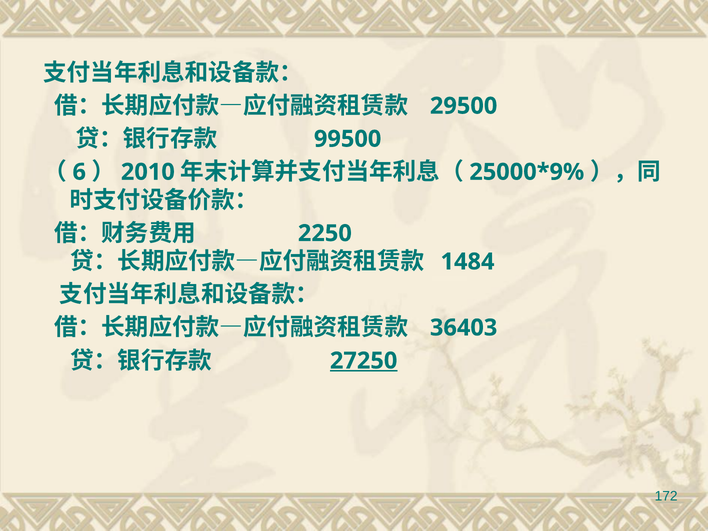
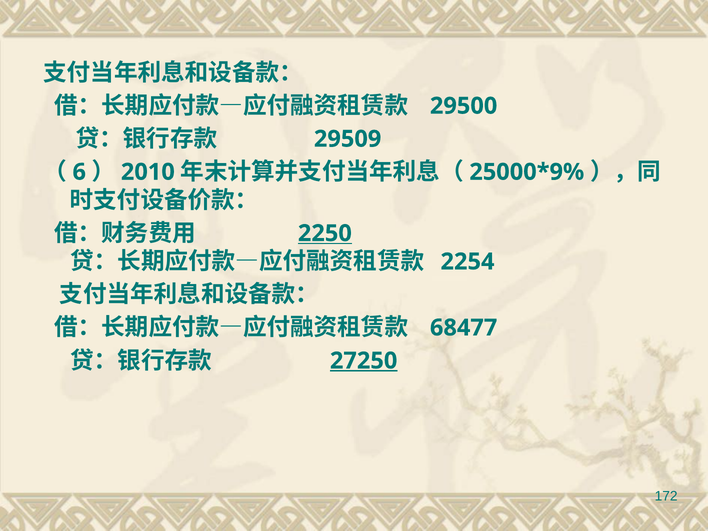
99500: 99500 -> 29509
2250 underline: none -> present
1484: 1484 -> 2254
36403: 36403 -> 68477
